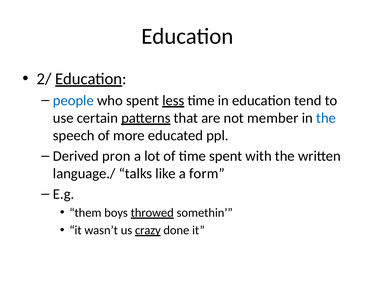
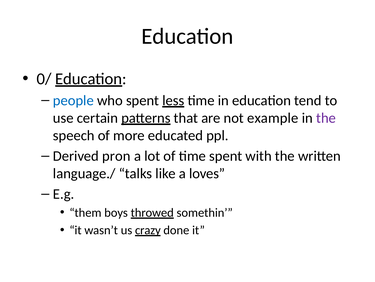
2/: 2/ -> 0/
member: member -> example
the at (326, 118) colour: blue -> purple
form: form -> loves
